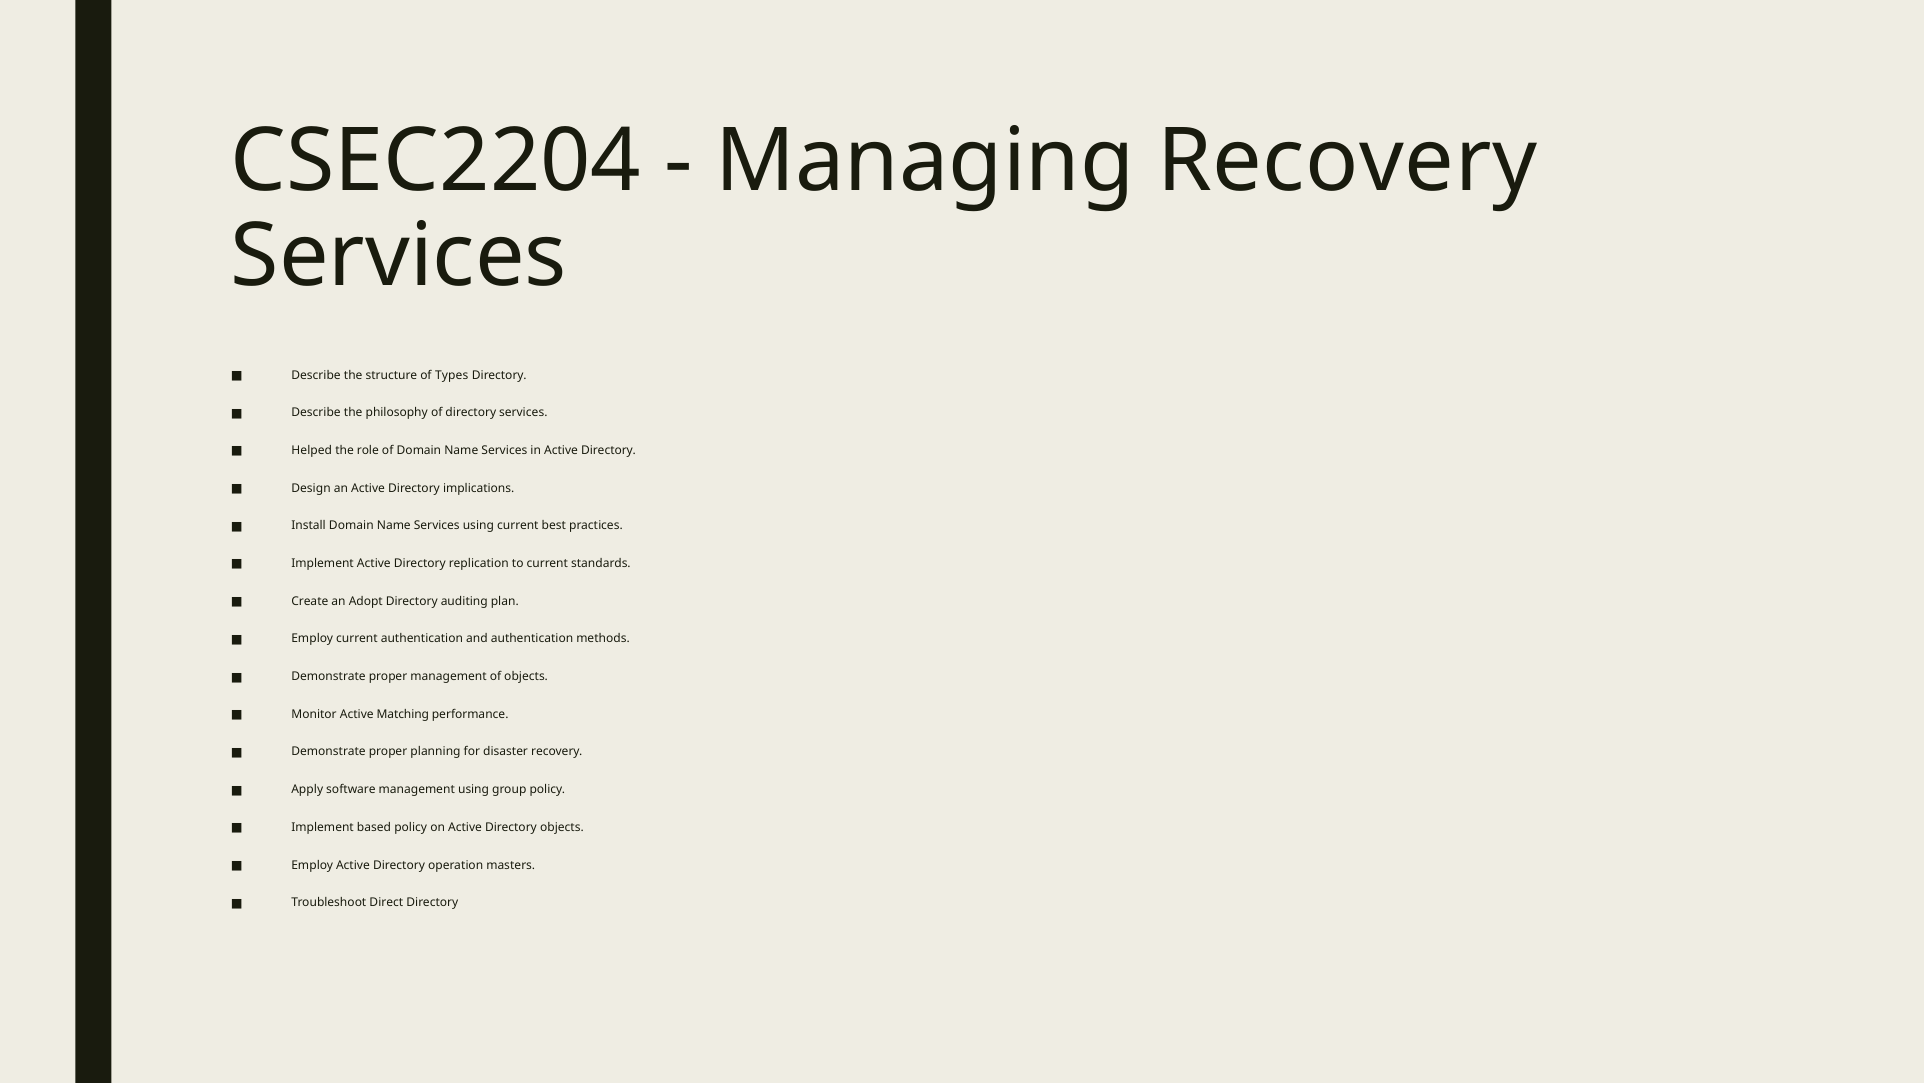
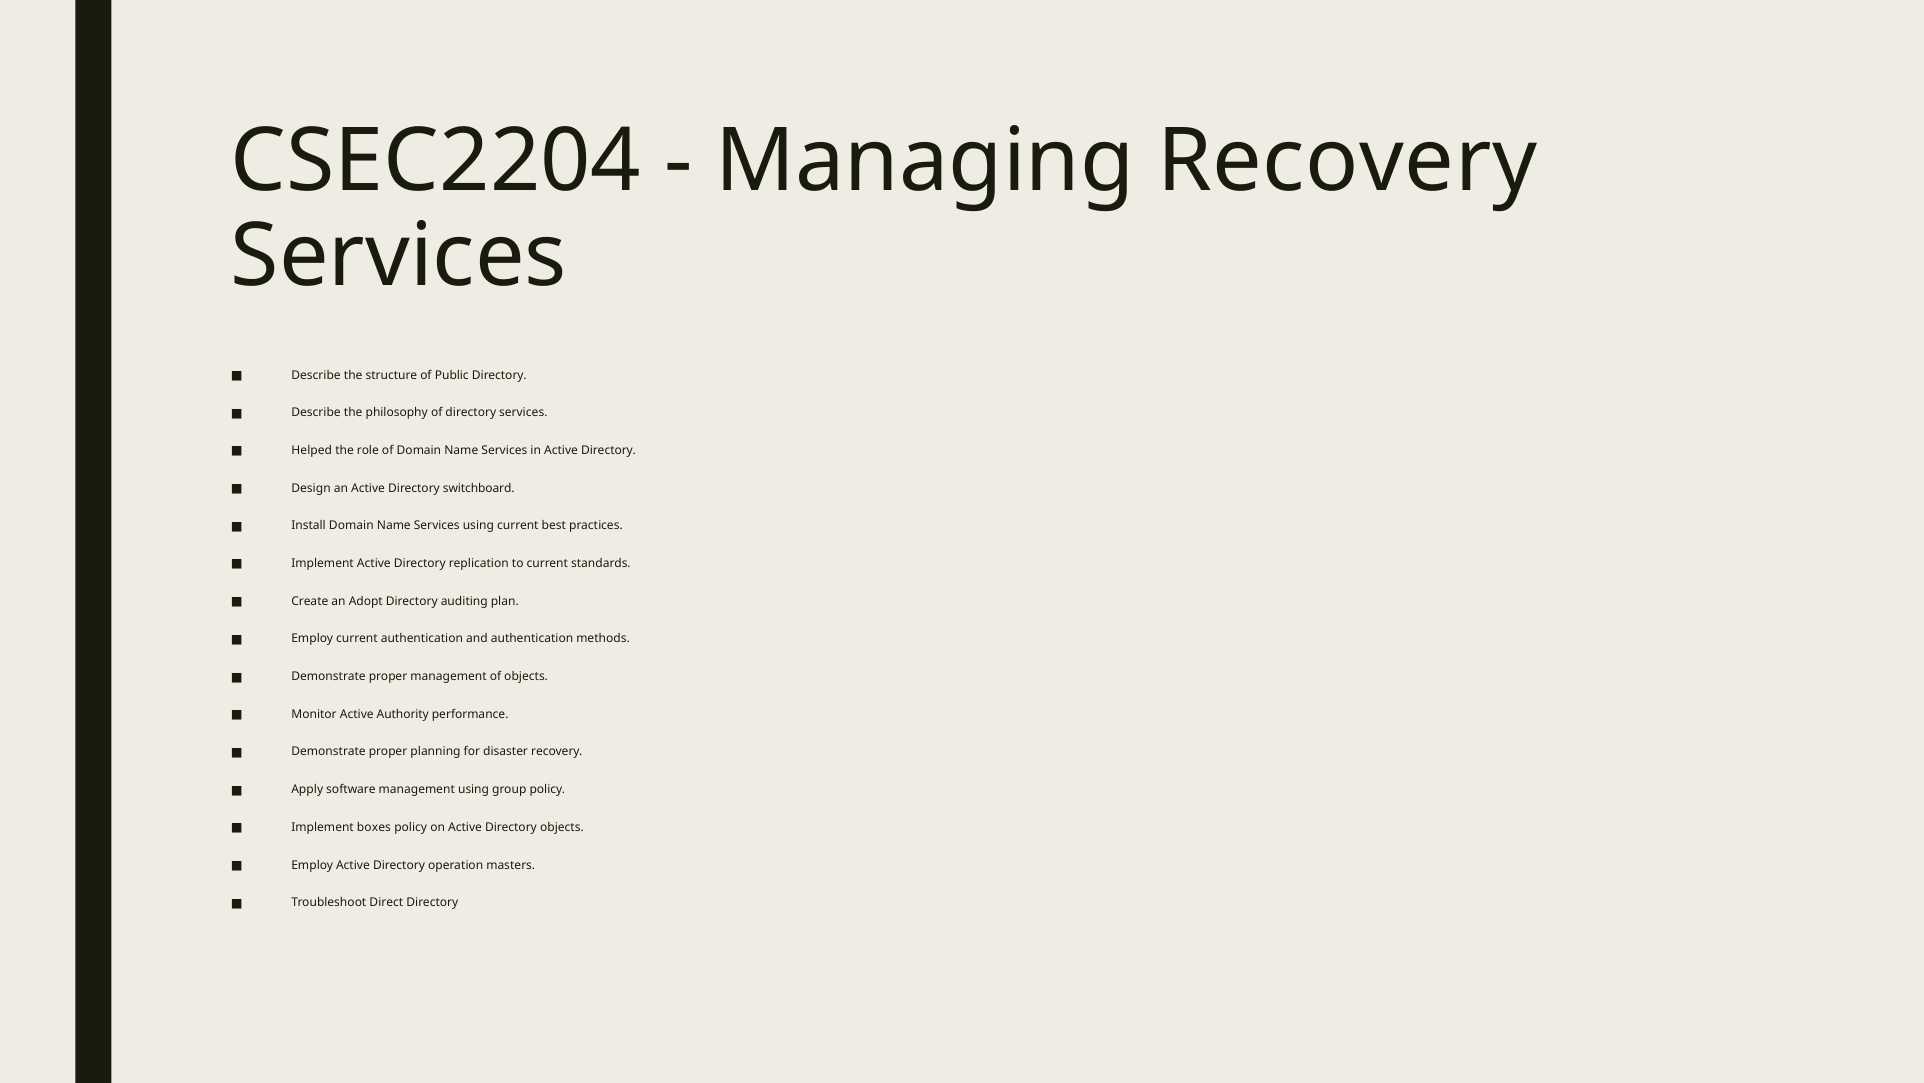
Types: Types -> Public
implications: implications -> switchboard
Matching: Matching -> Authority
based: based -> boxes
